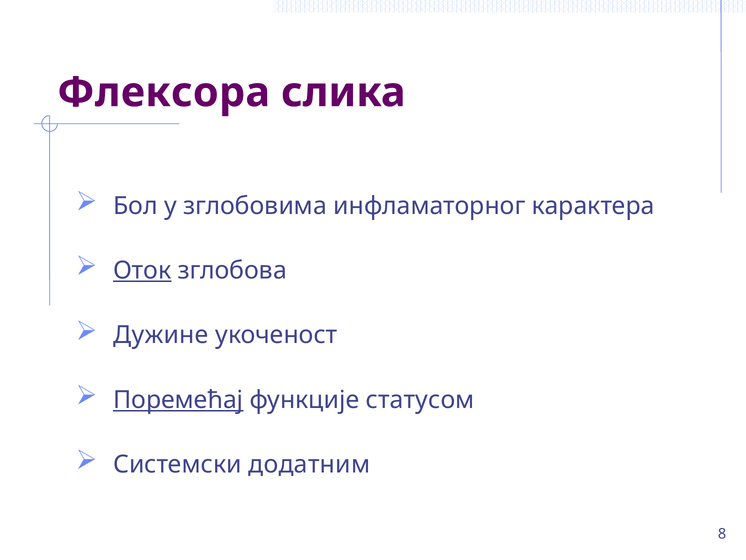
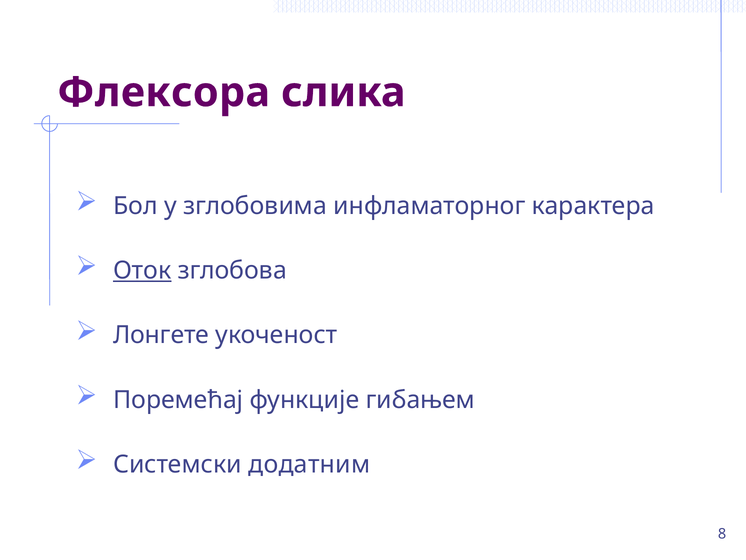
Дужине: Дужине -> Лонгете
Поремећај underline: present -> none
статусом: статусом -> гибањем
